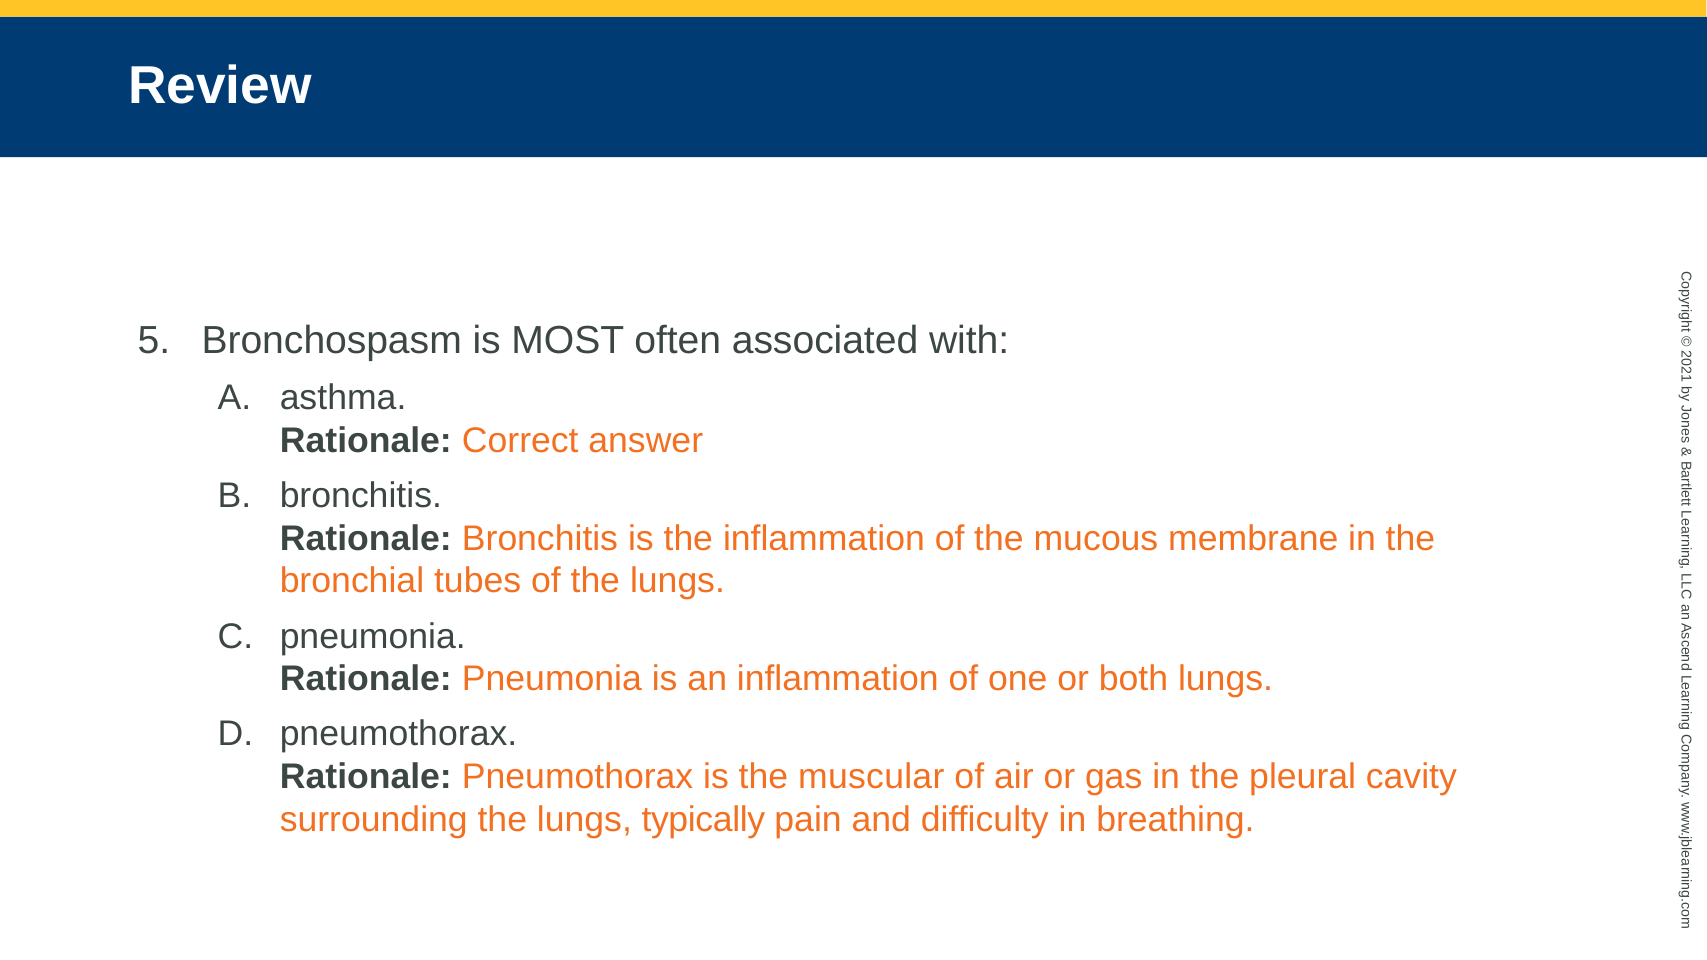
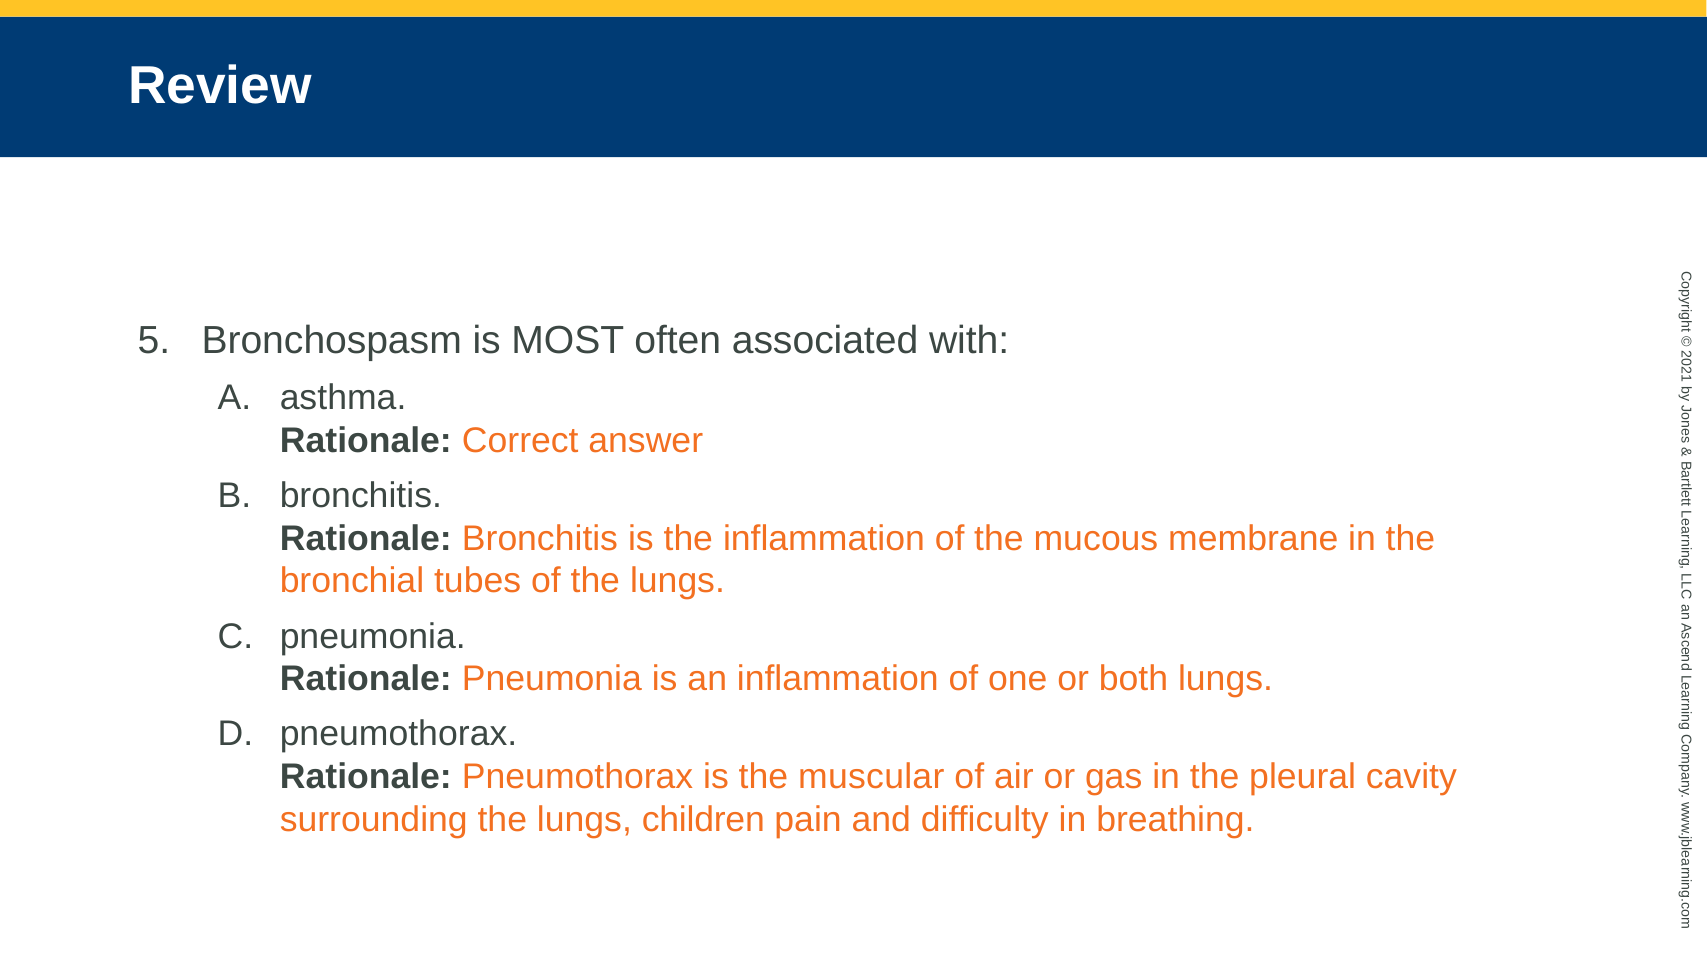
typically: typically -> children
